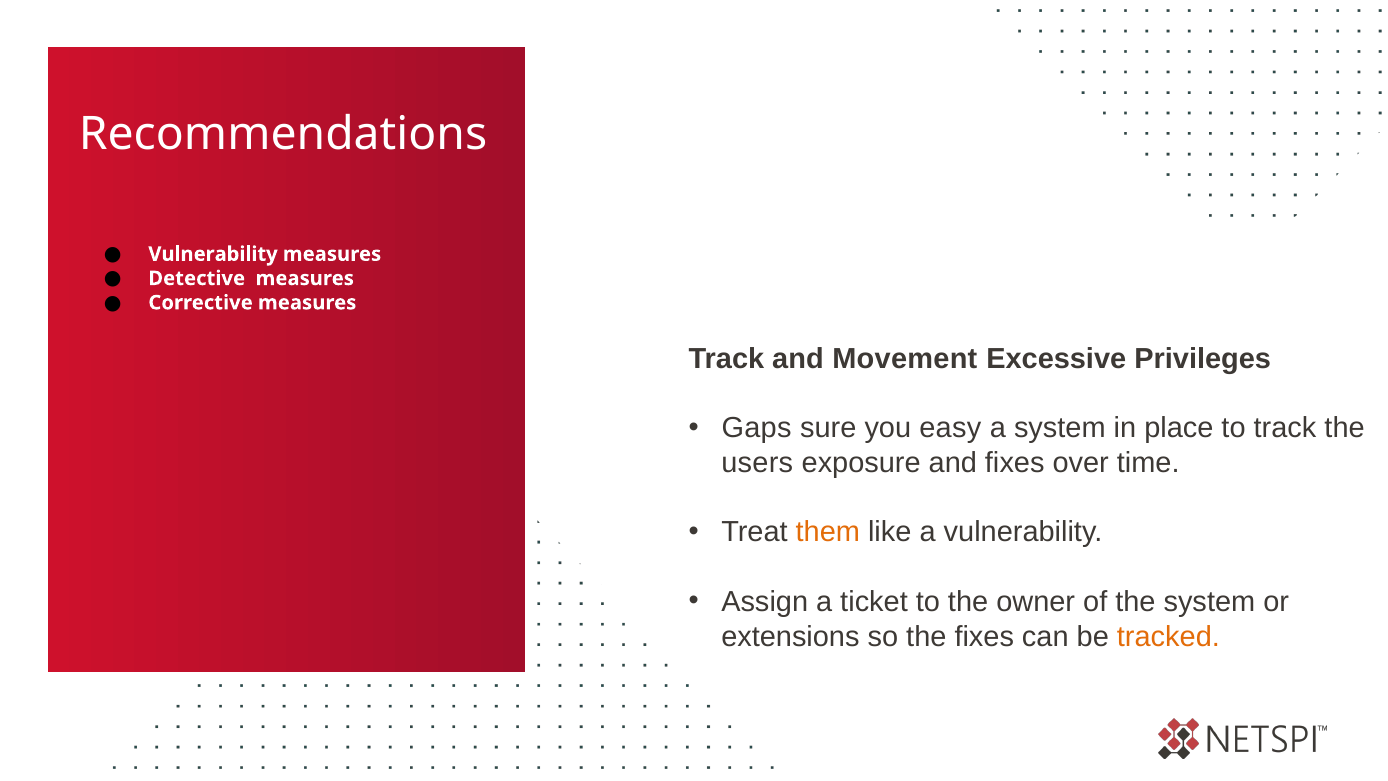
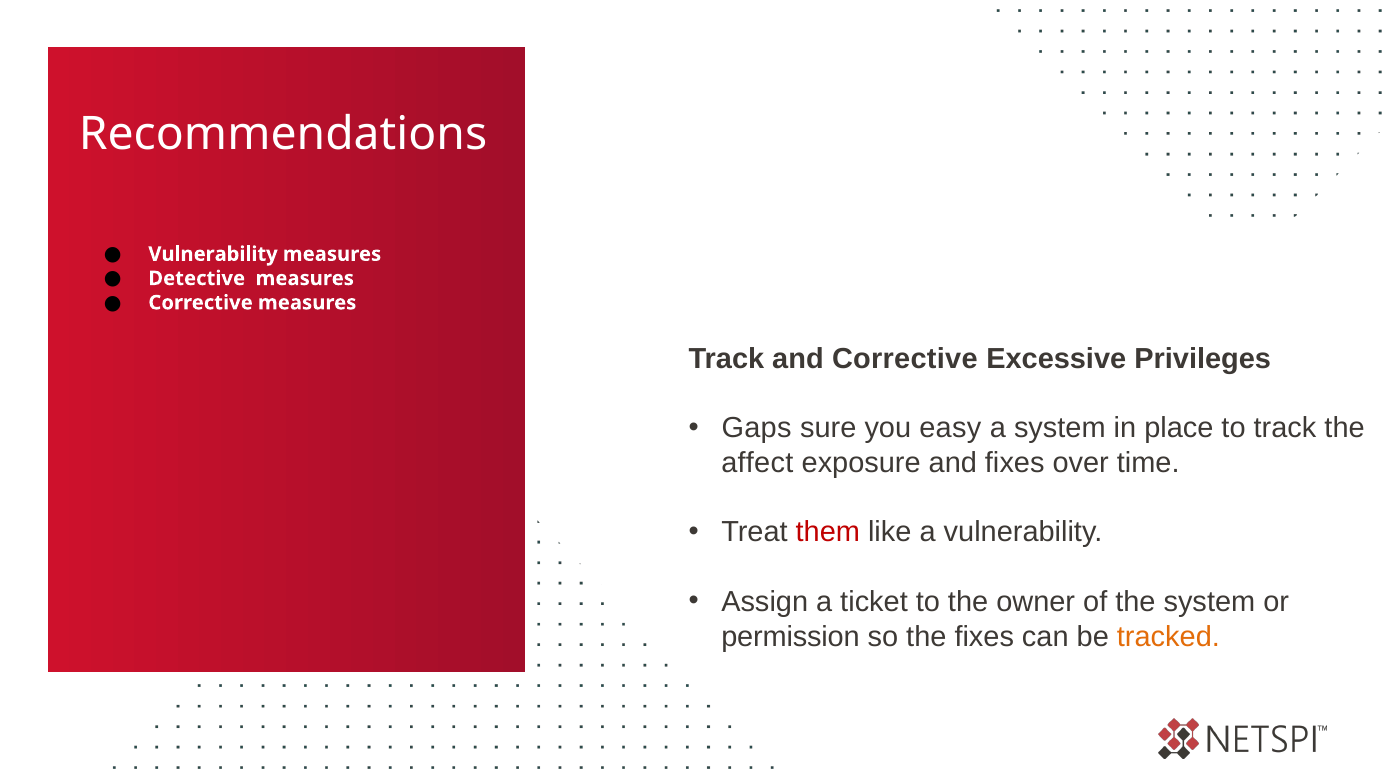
and Movement: Movement -> Corrective
users: users -> affect
them colour: orange -> red
extensions: extensions -> permission
